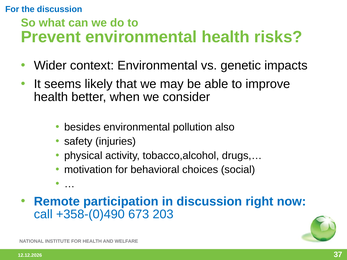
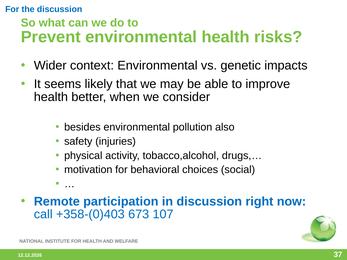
+358-(0)490: +358-(0)490 -> +358-(0)403
203: 203 -> 107
